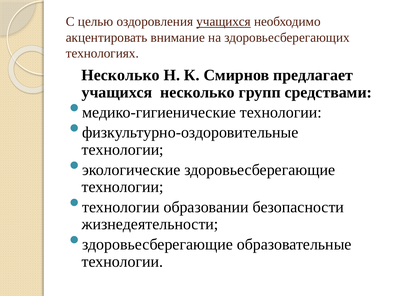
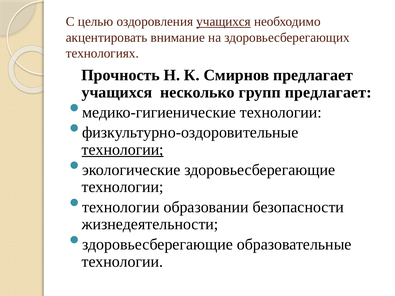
Несколько at (121, 75): Несколько -> Прочность
групп средствами: средствами -> предлагает
технологии at (123, 150) underline: none -> present
